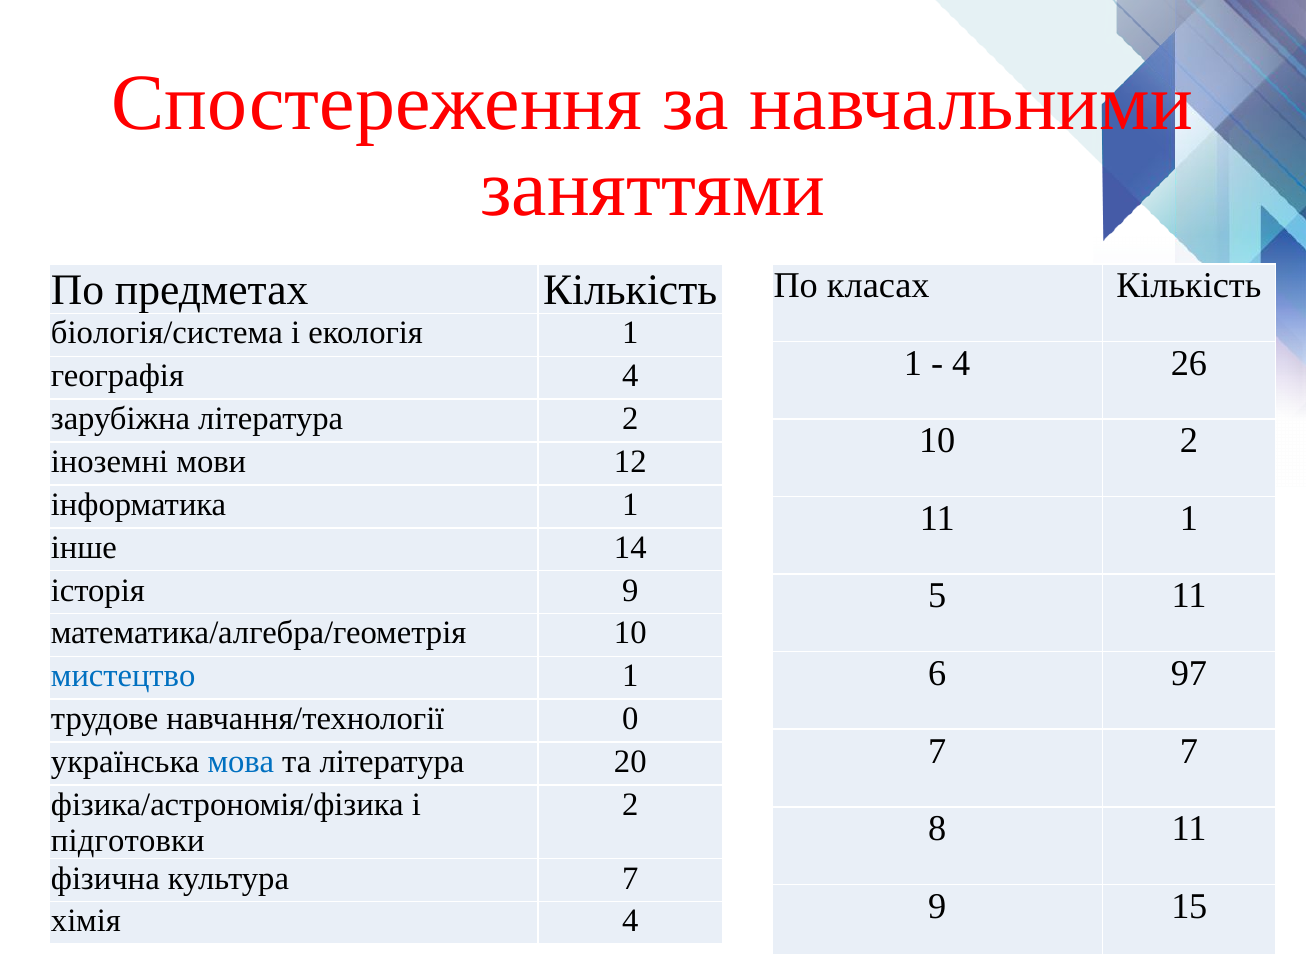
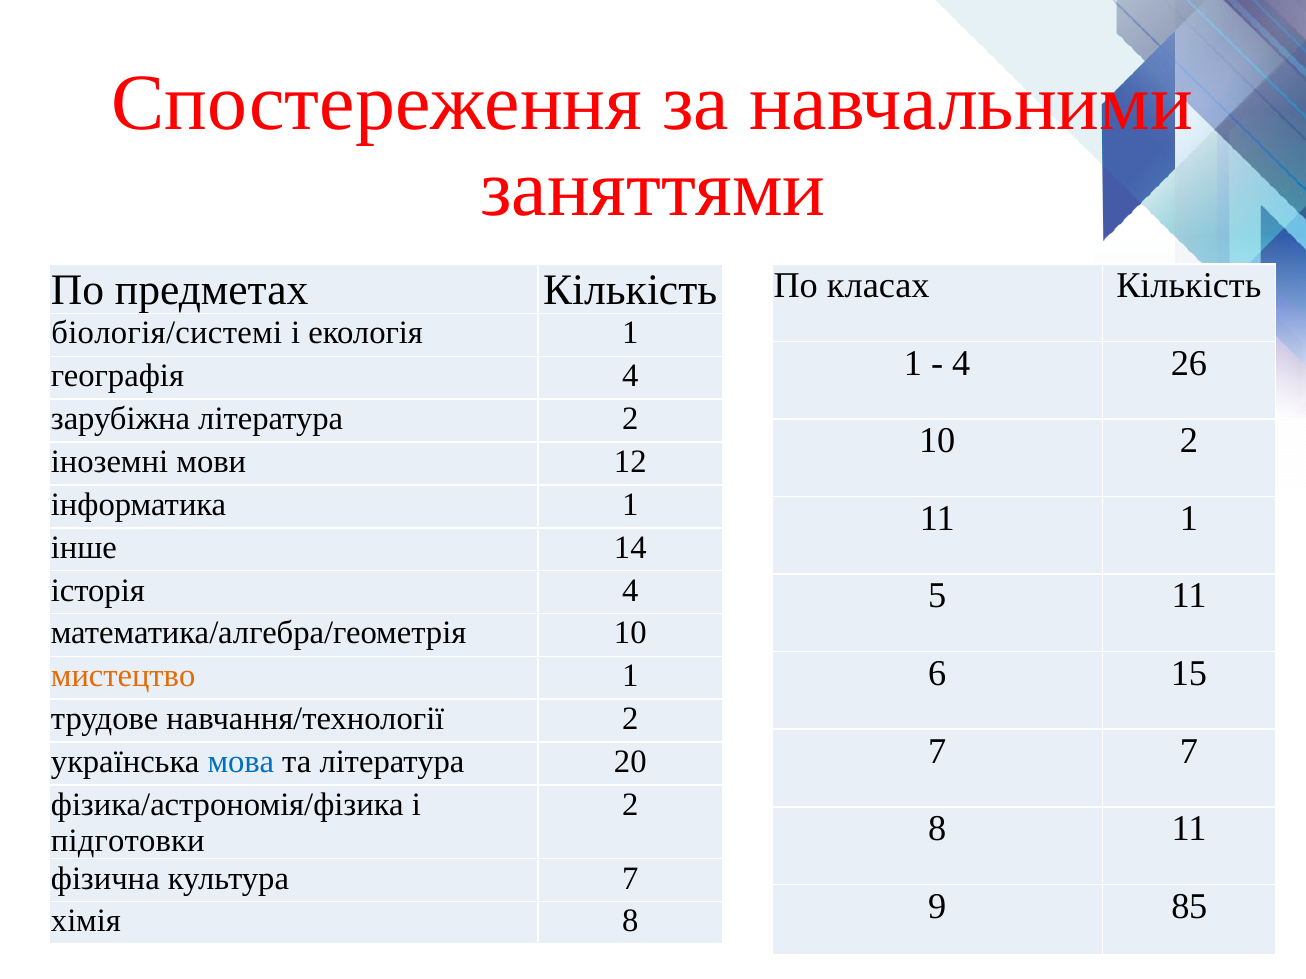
біологія/система: біологія/система -> біологія/системі
історія 9: 9 -> 4
97: 97 -> 15
мистецтво colour: blue -> orange
навчання/технології 0: 0 -> 2
15: 15 -> 85
хімія 4: 4 -> 8
